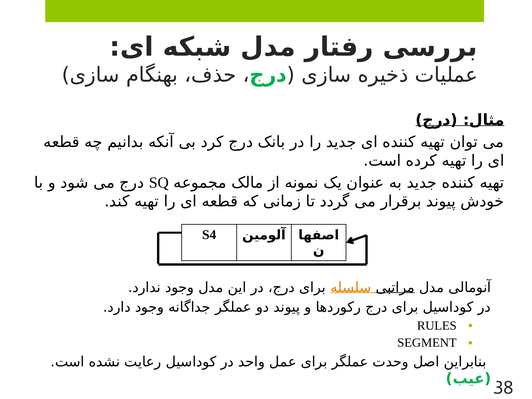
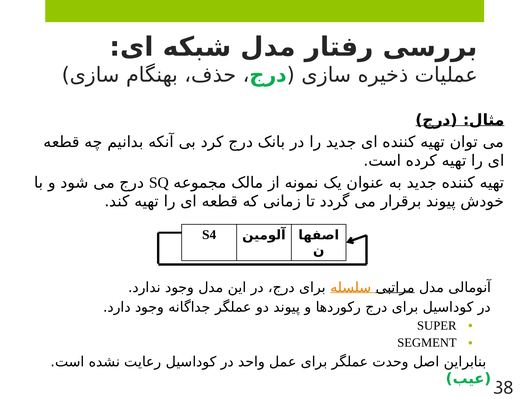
RULES: RULES -> SUPER
